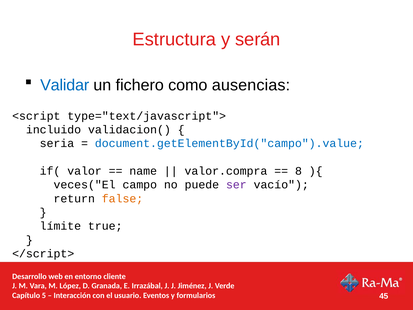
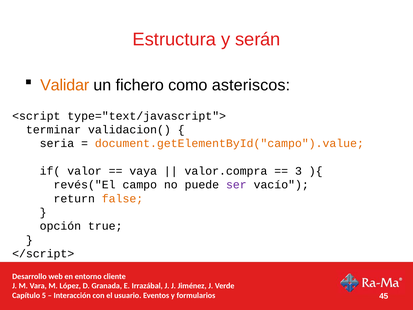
Validar colour: blue -> orange
ausencias: ausencias -> asteriscos
incluido: incluido -> terminar
document.getElementById("campo").value colour: blue -> orange
name: name -> vaya
8: 8 -> 3
veces("El: veces("El -> revés("El
límite: límite -> opción
